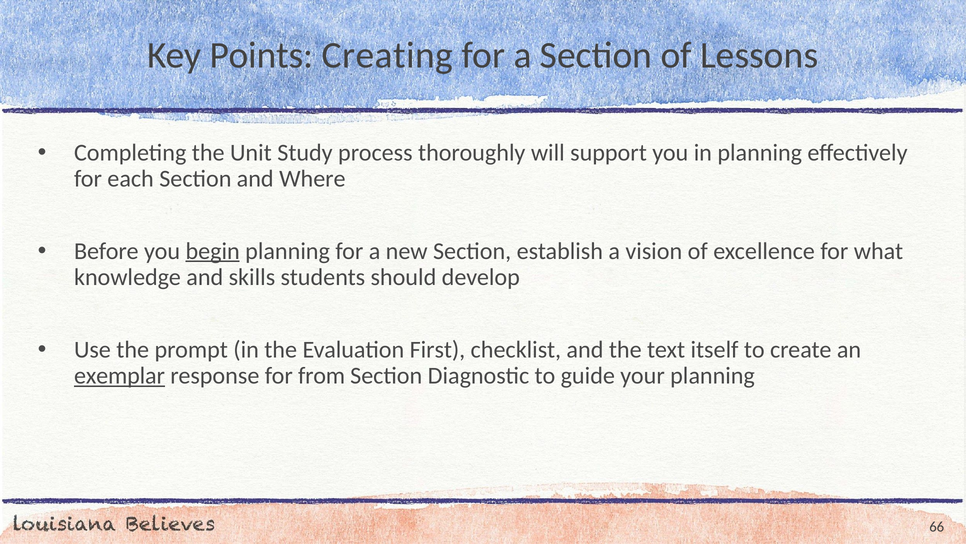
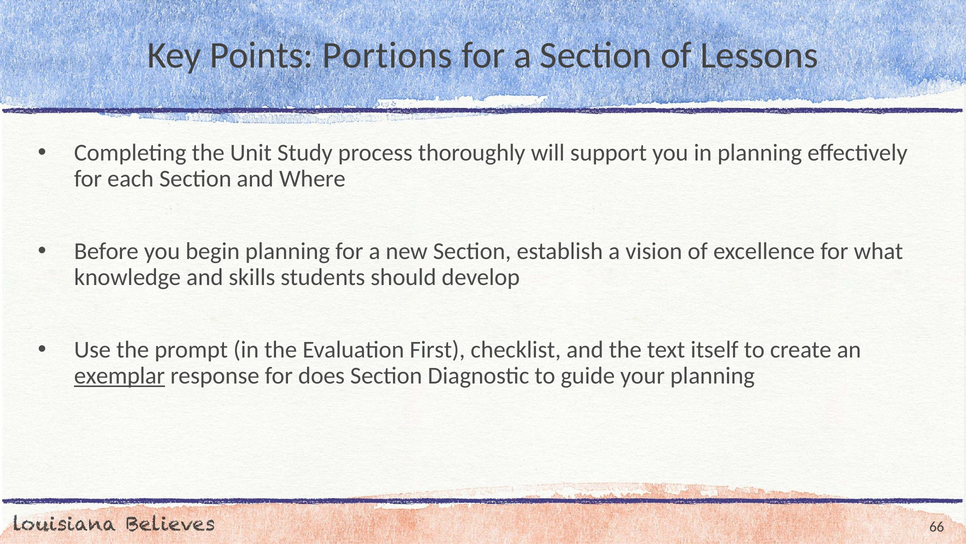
Creating: Creating -> Portions
begin underline: present -> none
from: from -> does
